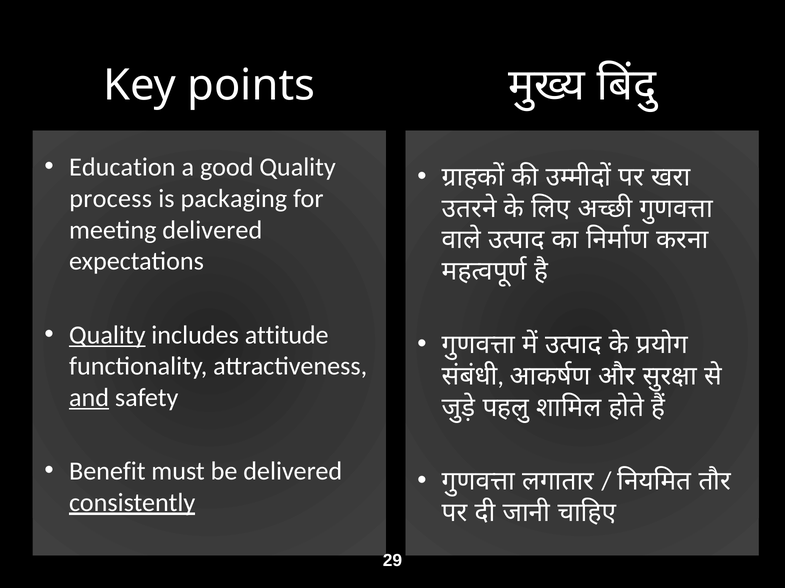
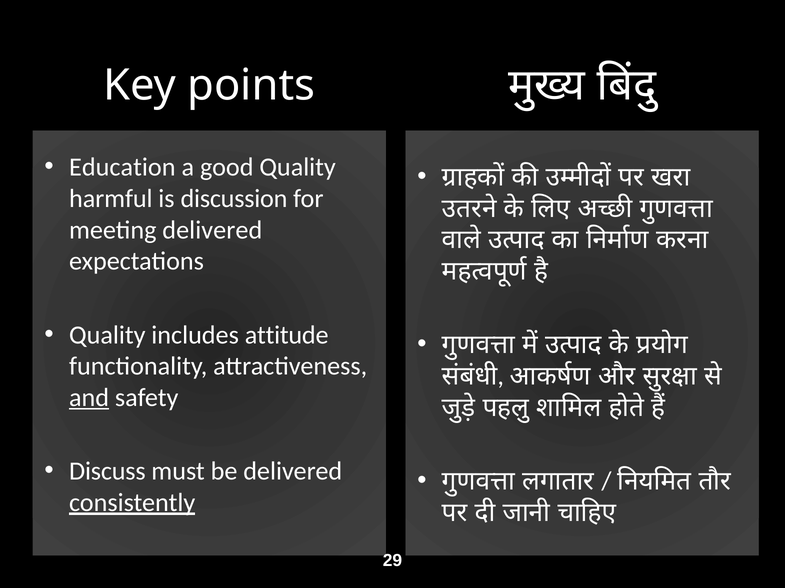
process: process -> harmful
packaging: packaging -> discussion
Quality at (107, 335) underline: present -> none
Benefit: Benefit -> Discuss
